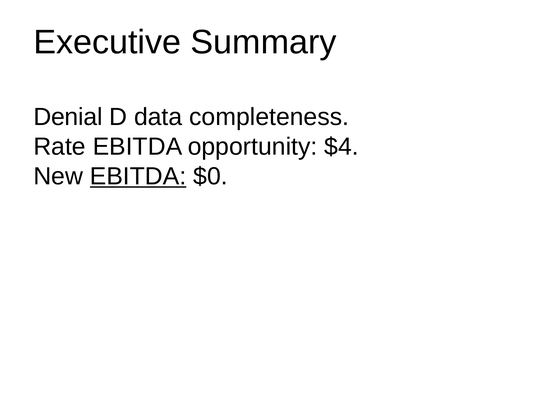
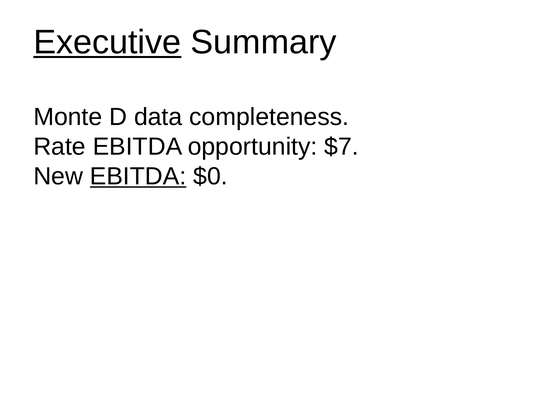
Executive underline: none -> present
Denial: Denial -> Monte
$4: $4 -> $7
